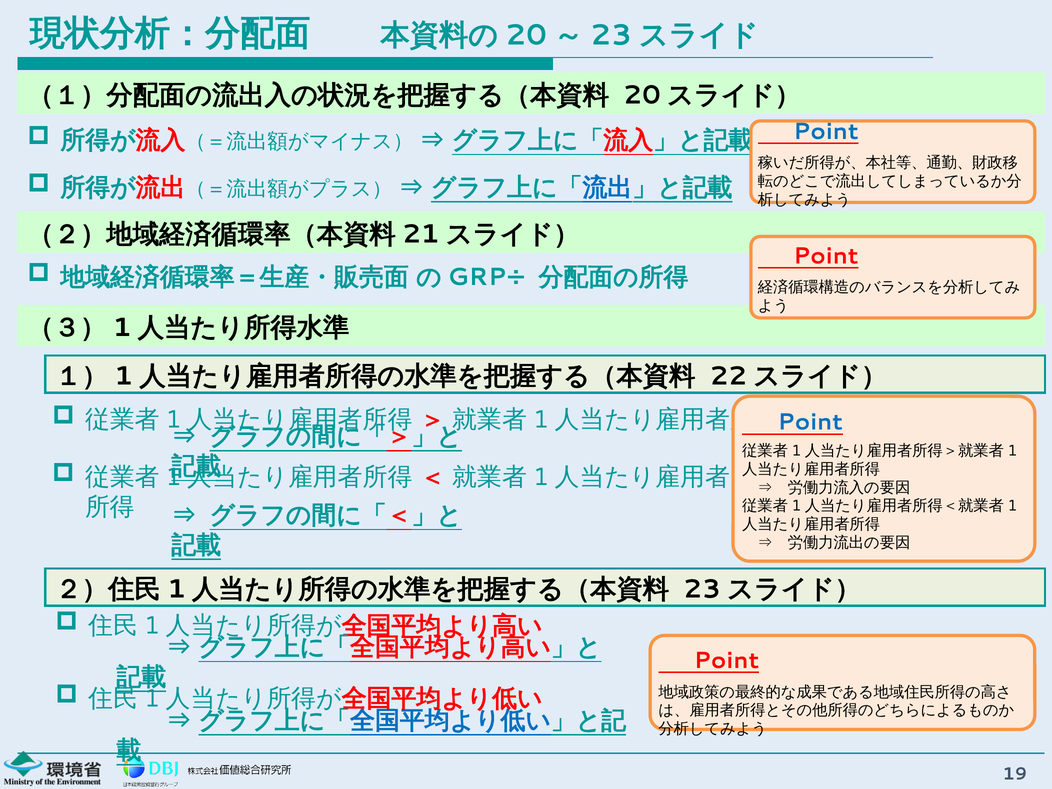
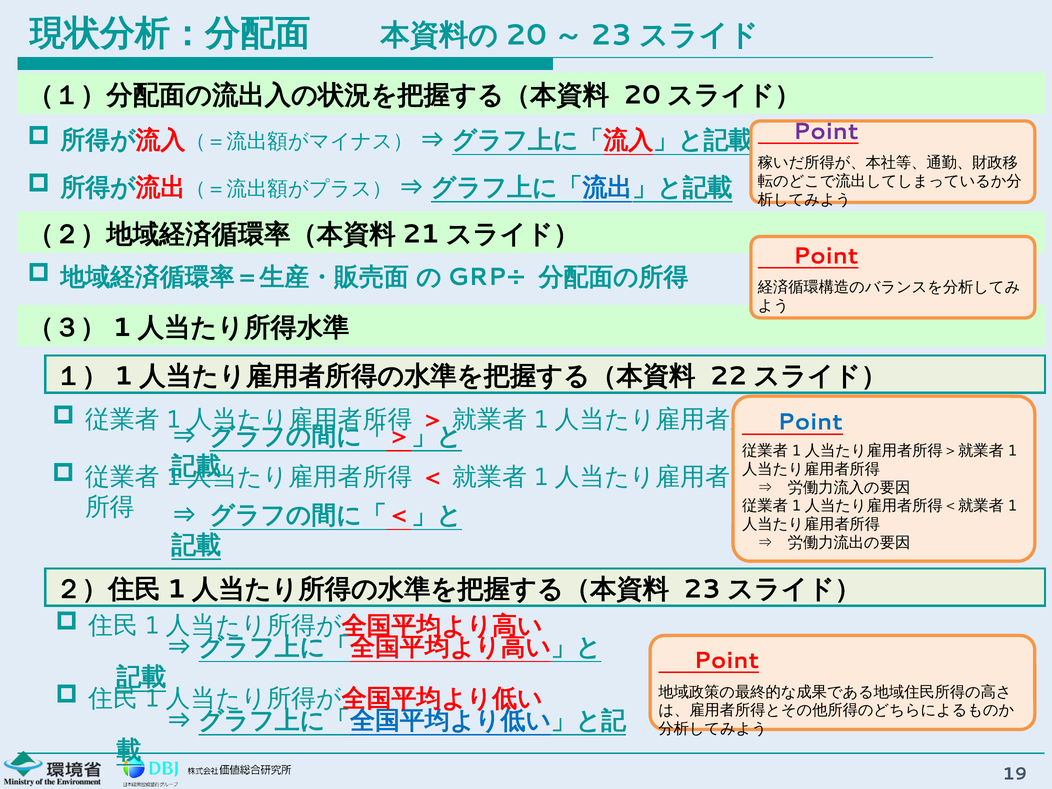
Point at (826, 131) colour: blue -> purple
